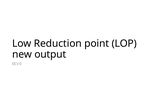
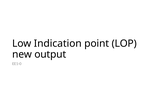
Reduction: Reduction -> Indication
